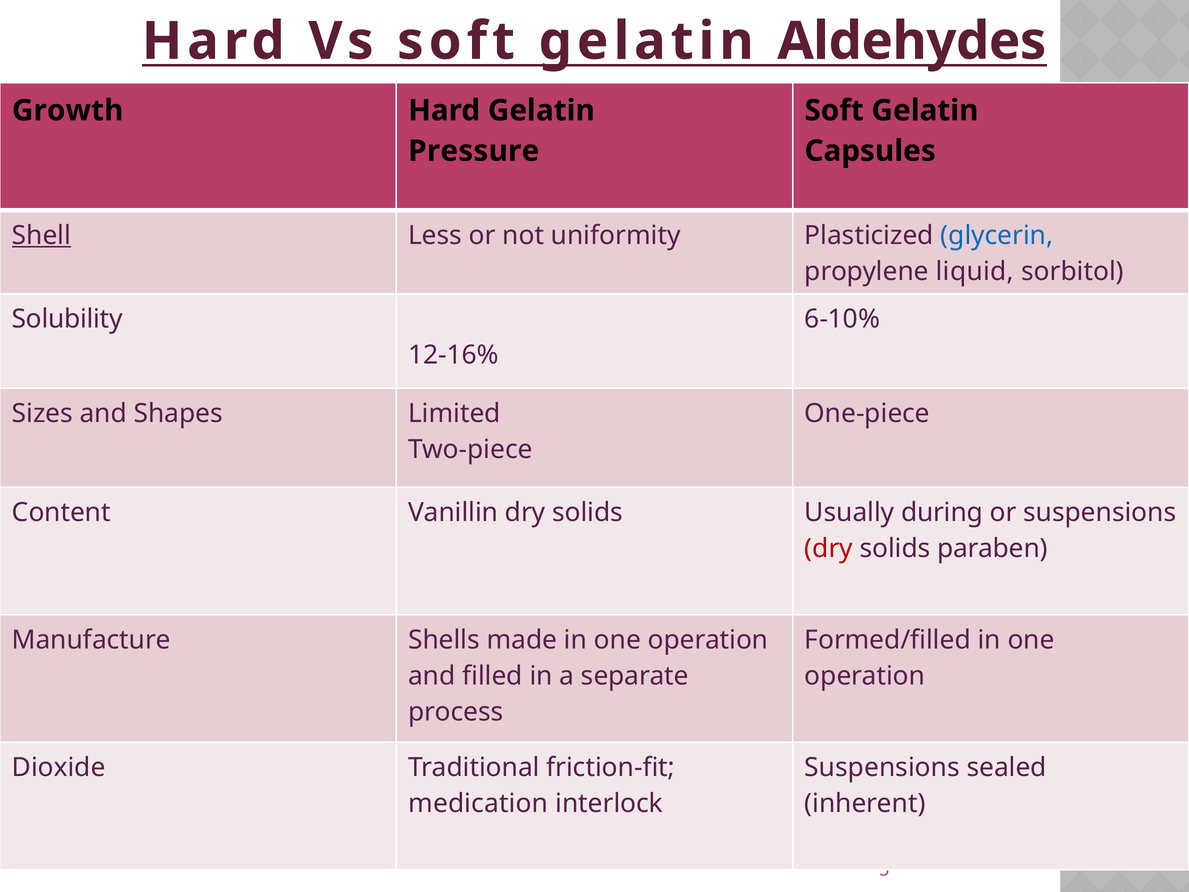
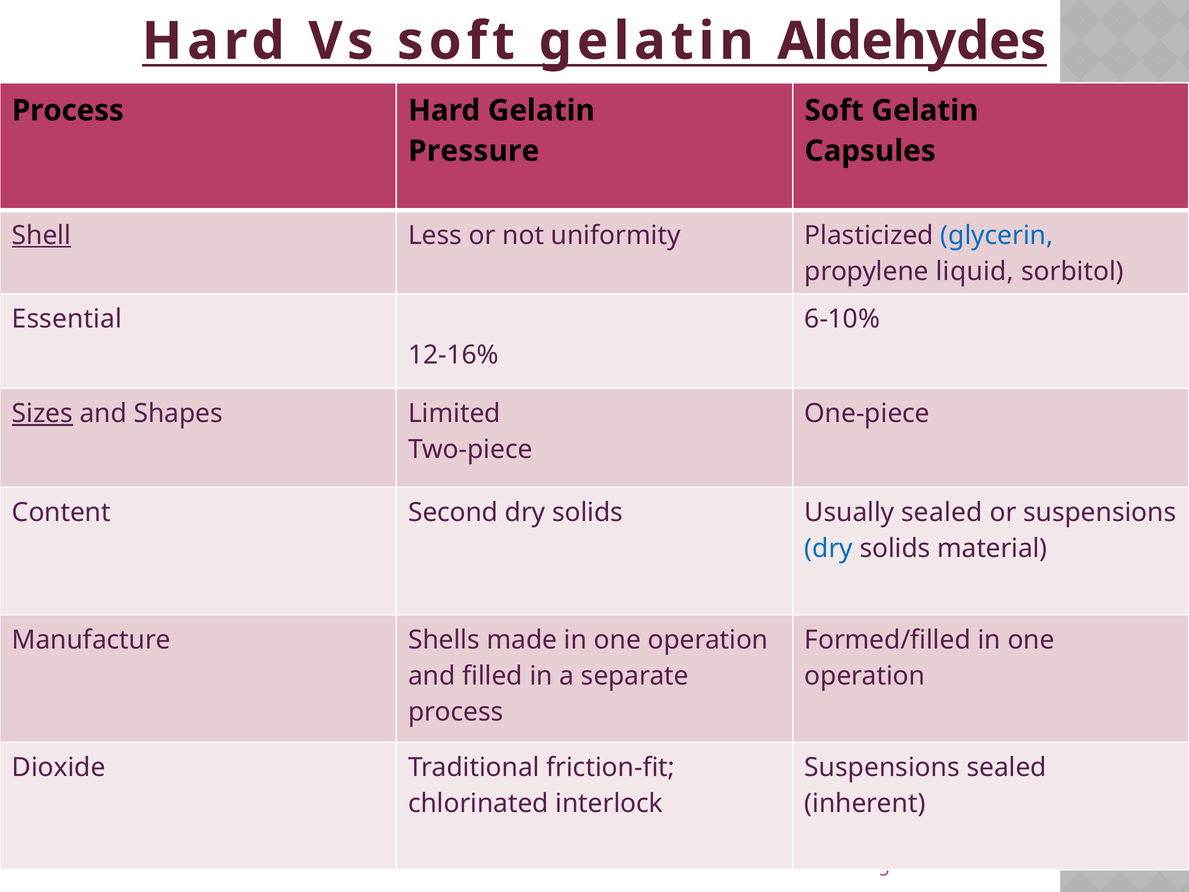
Growth at (68, 110): Growth -> Process
Solubility: Solubility -> Essential
Sizes underline: none -> present
Vanillin: Vanillin -> Second
Usually during: during -> sealed
dry at (829, 548) colour: red -> blue
paraben: paraben -> material
medication: medication -> chlorinated
